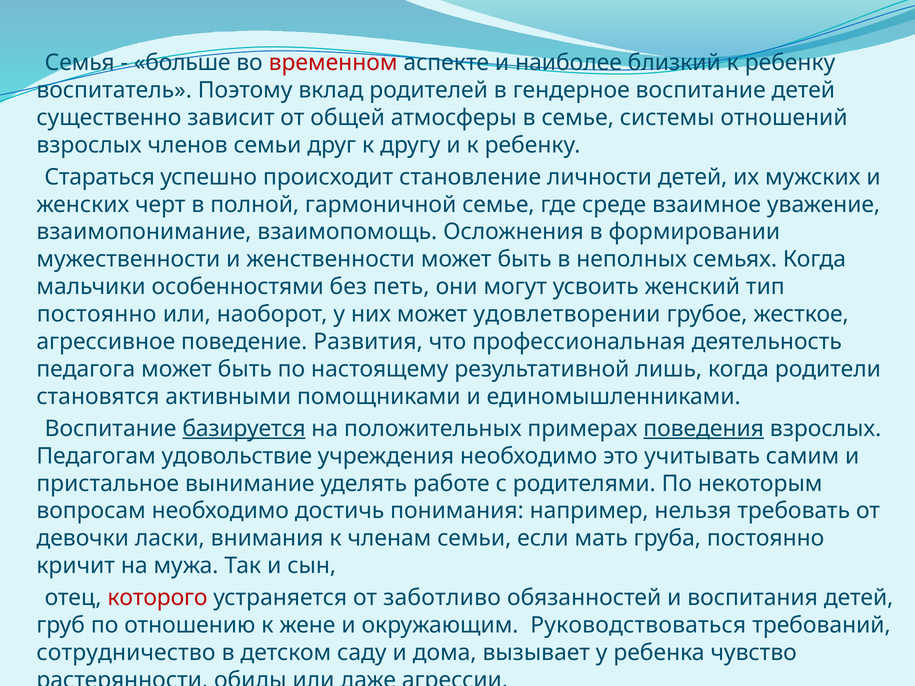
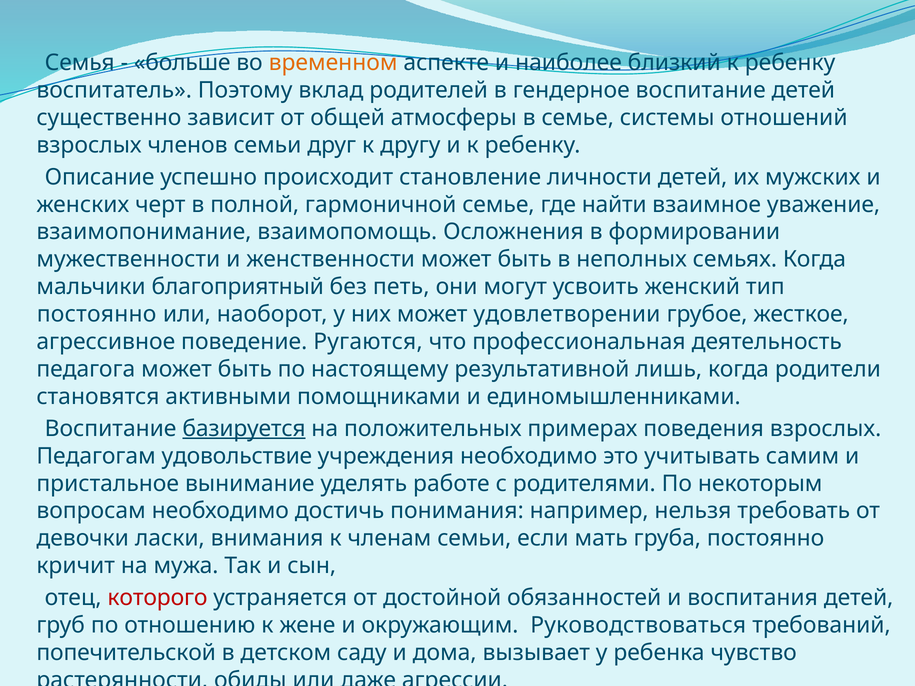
временном colour: red -> orange
Стараться: Стараться -> Описание
среде: среде -> найти
особенностями: особенностями -> благоприятный
Развития: Развития -> Ругаются
поведения underline: present -> none
заботливо: заботливо -> достойной
сотрудничество: сотрудничество -> попечительской
